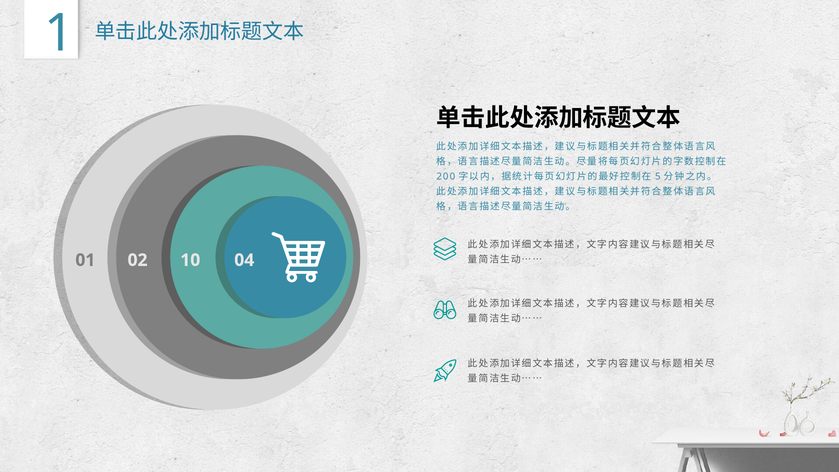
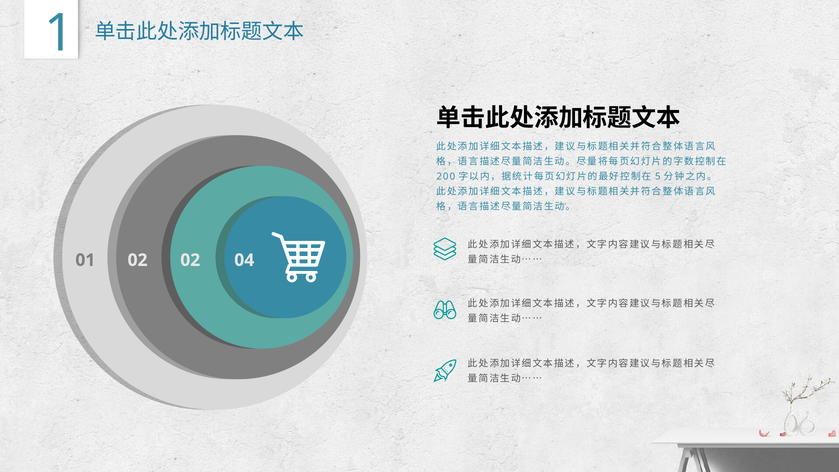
02 10: 10 -> 02
